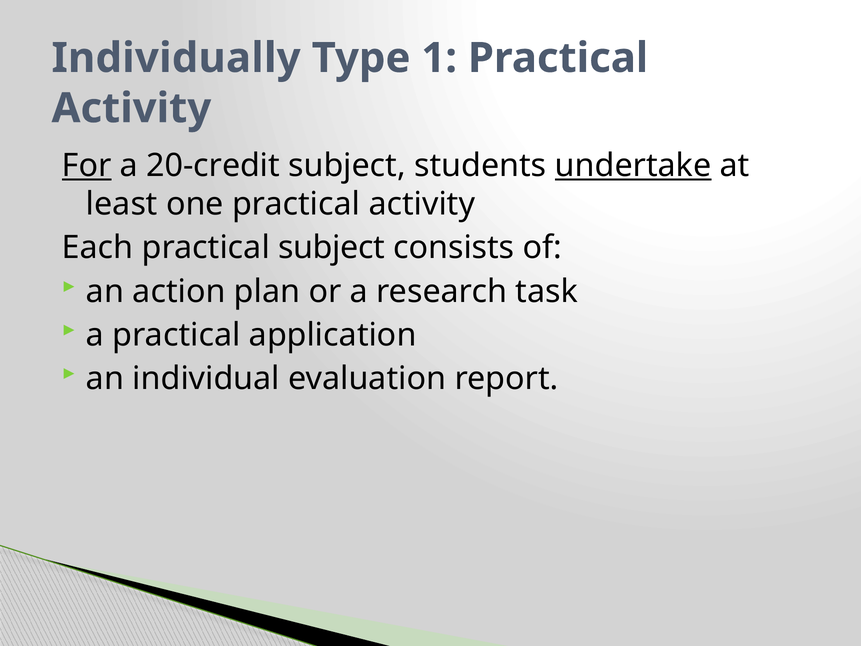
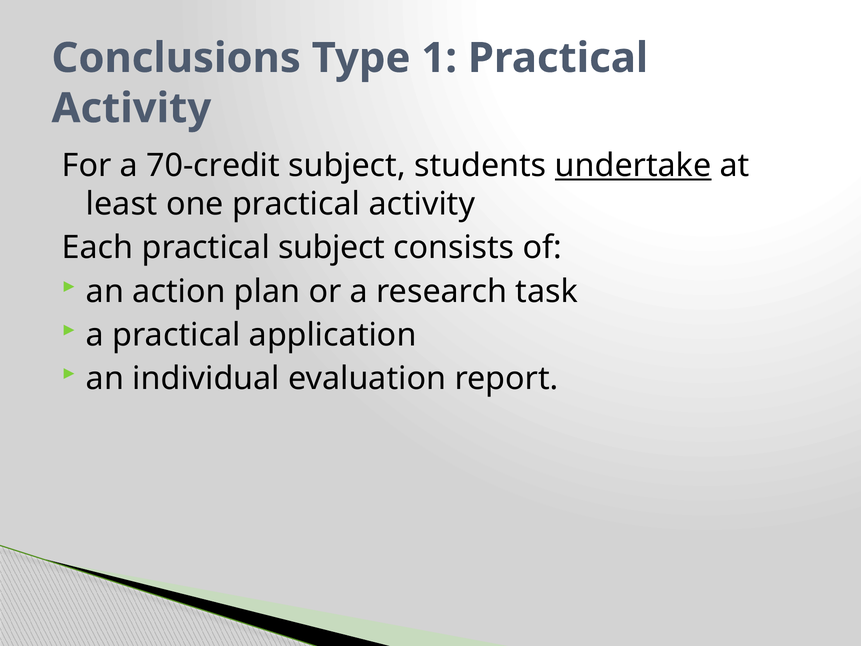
Individually: Individually -> Conclusions
For underline: present -> none
20-credit: 20-credit -> 70-credit
